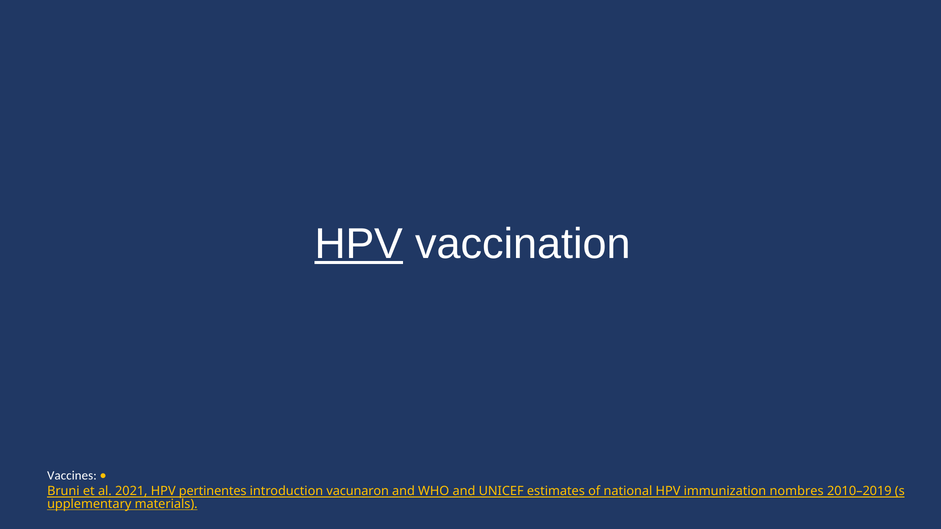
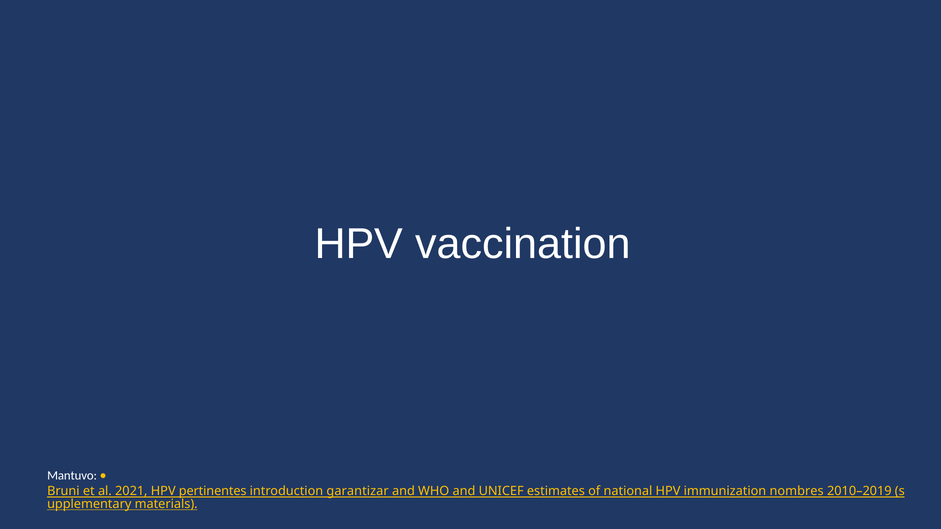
HPV at (359, 244) underline: present -> none
Vaccines: Vaccines -> Mantuvo
vacunaron: vacunaron -> garantizar
